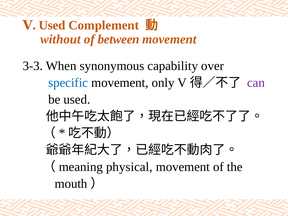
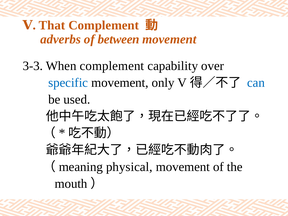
Ⅴ Used: Used -> That
without: without -> adverbs
When synonymous: synonymous -> complement
can colour: purple -> blue
